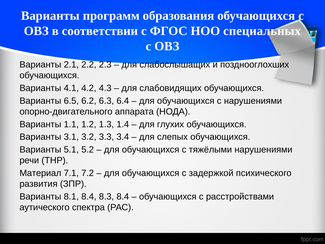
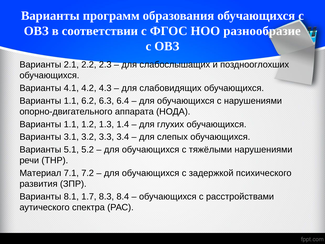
специальных: специальных -> разнообразие
6.5 at (71, 101): 6.5 -> 1.1
8.1 8.4: 8.4 -> 1.7
